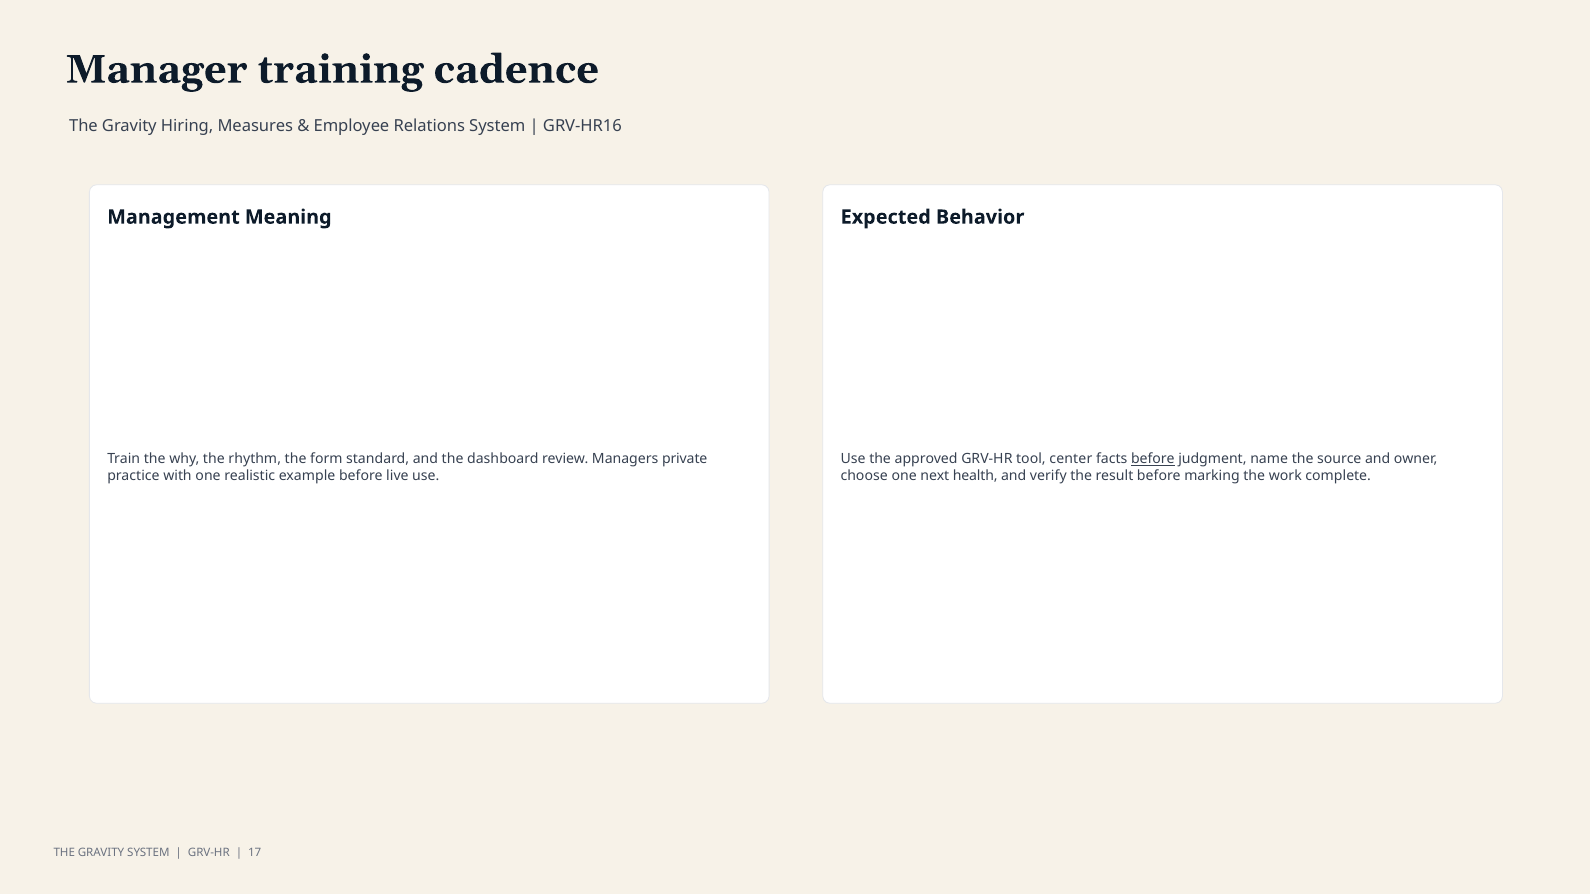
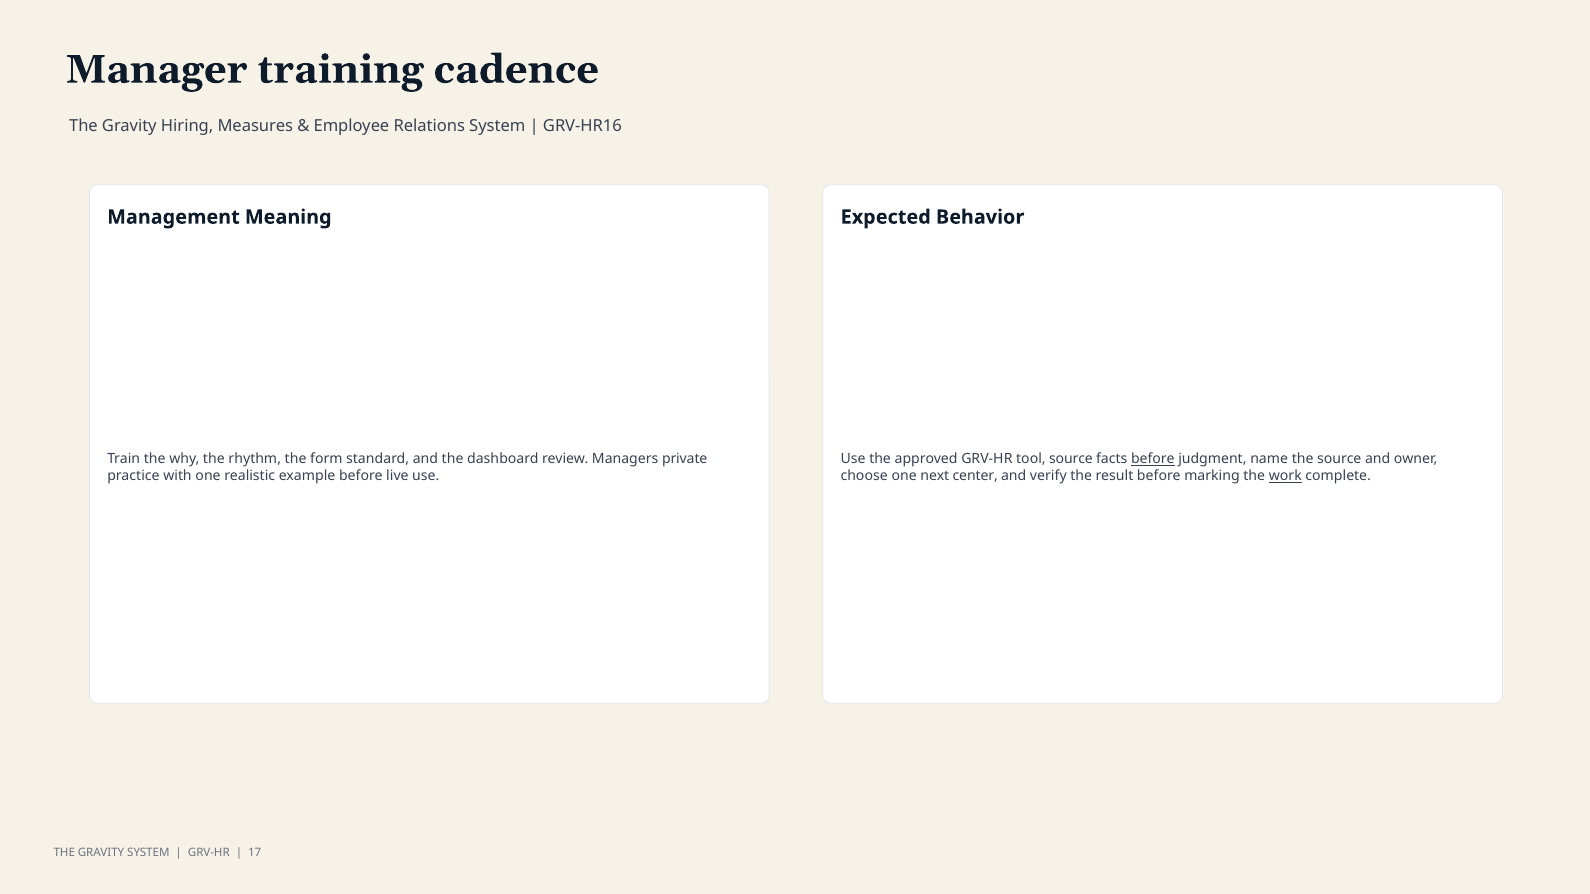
tool center: center -> source
health: health -> center
work underline: none -> present
